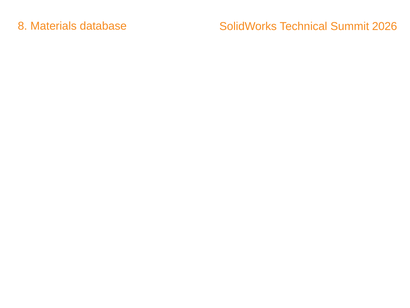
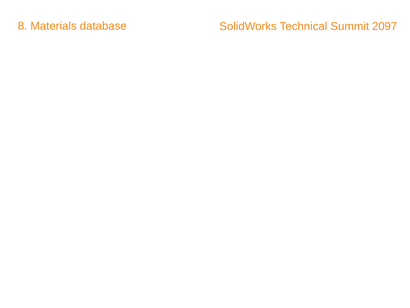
2026: 2026 -> 2097
